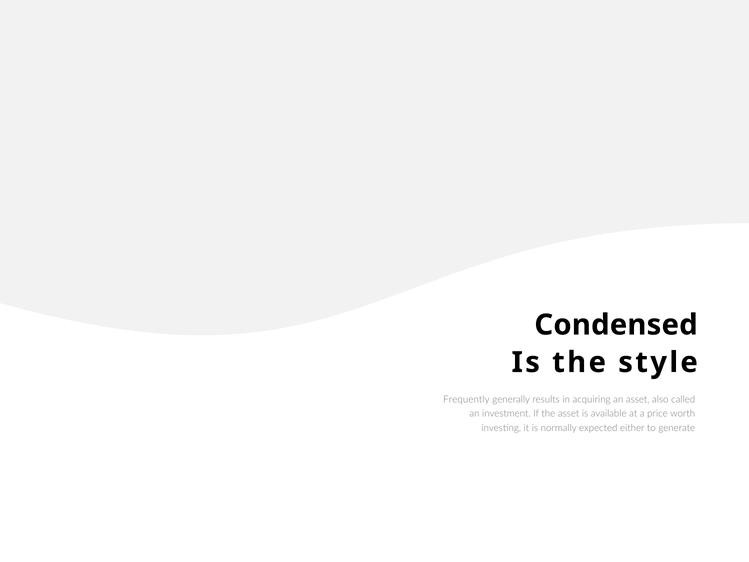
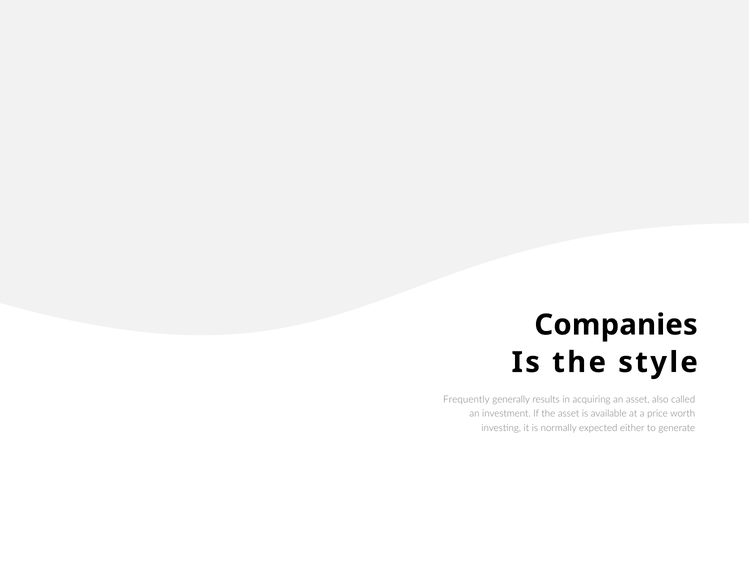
Condensed: Condensed -> Companies
